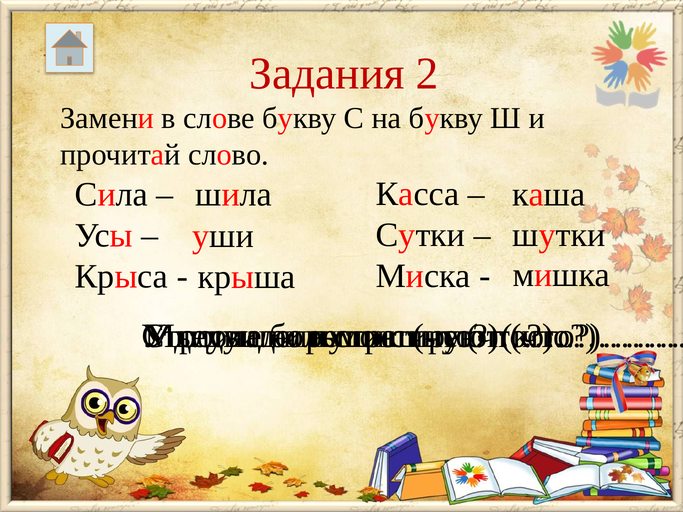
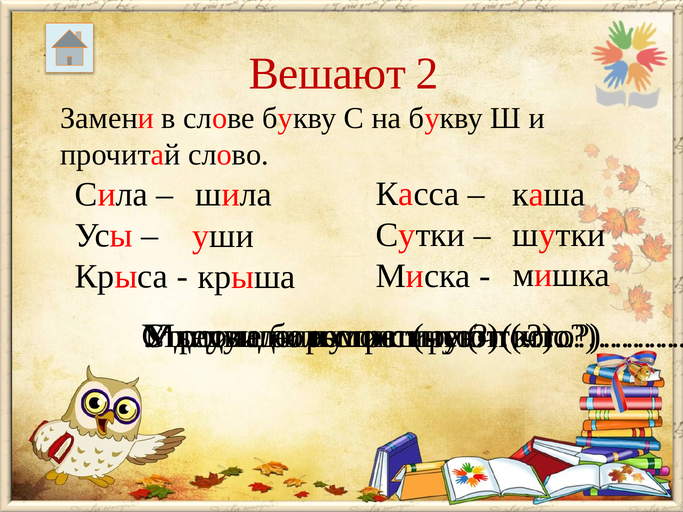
Задания: Задания -> Вешают
